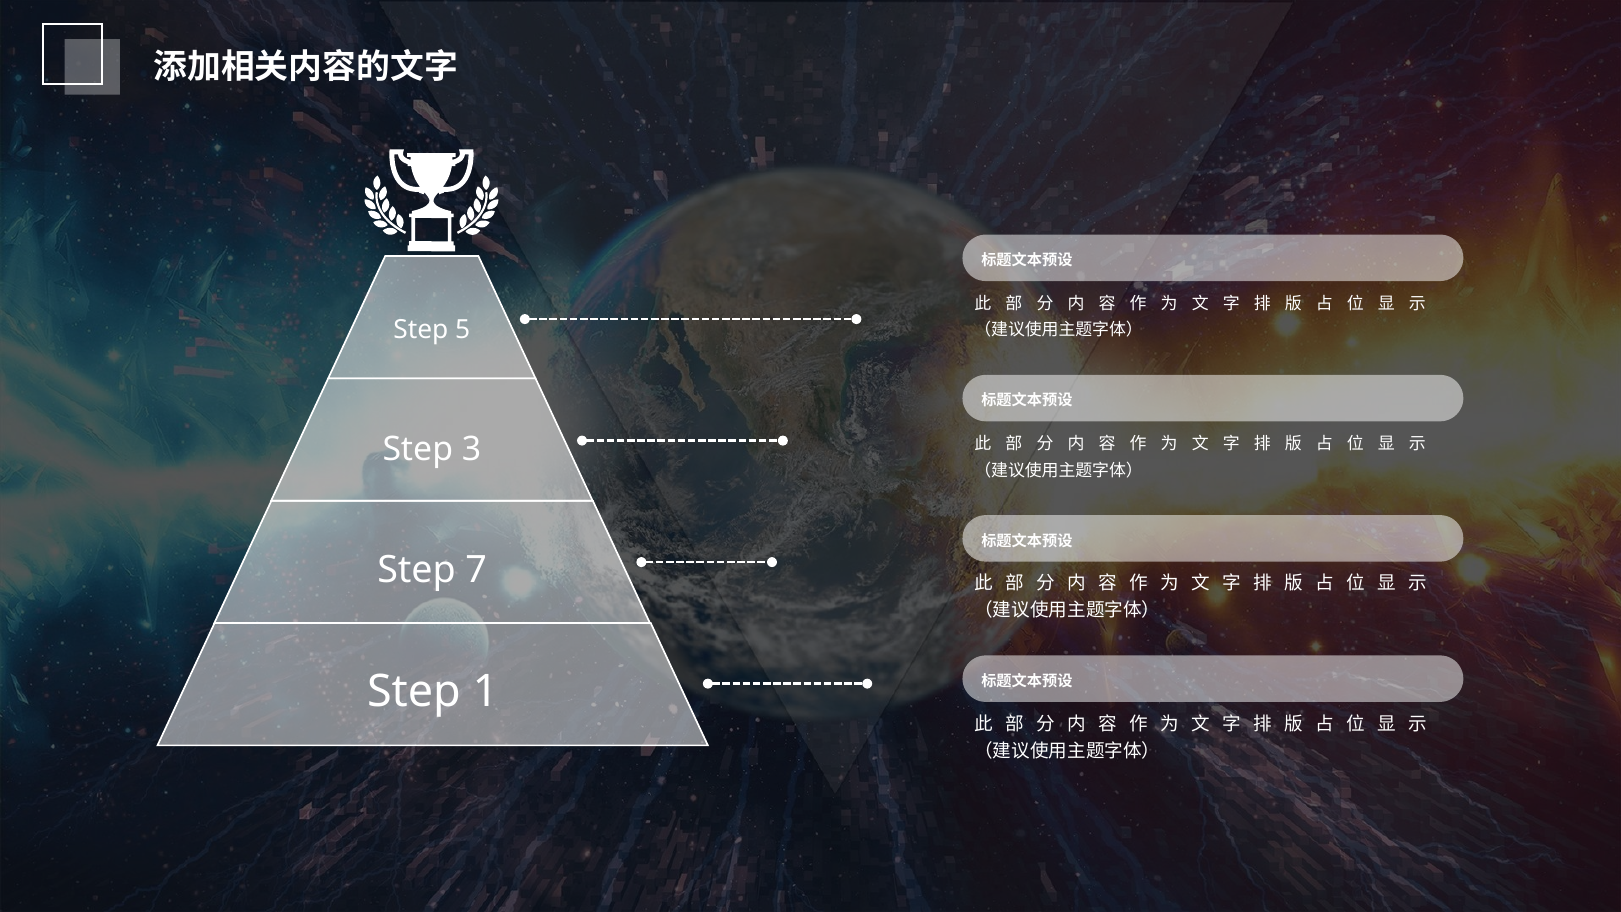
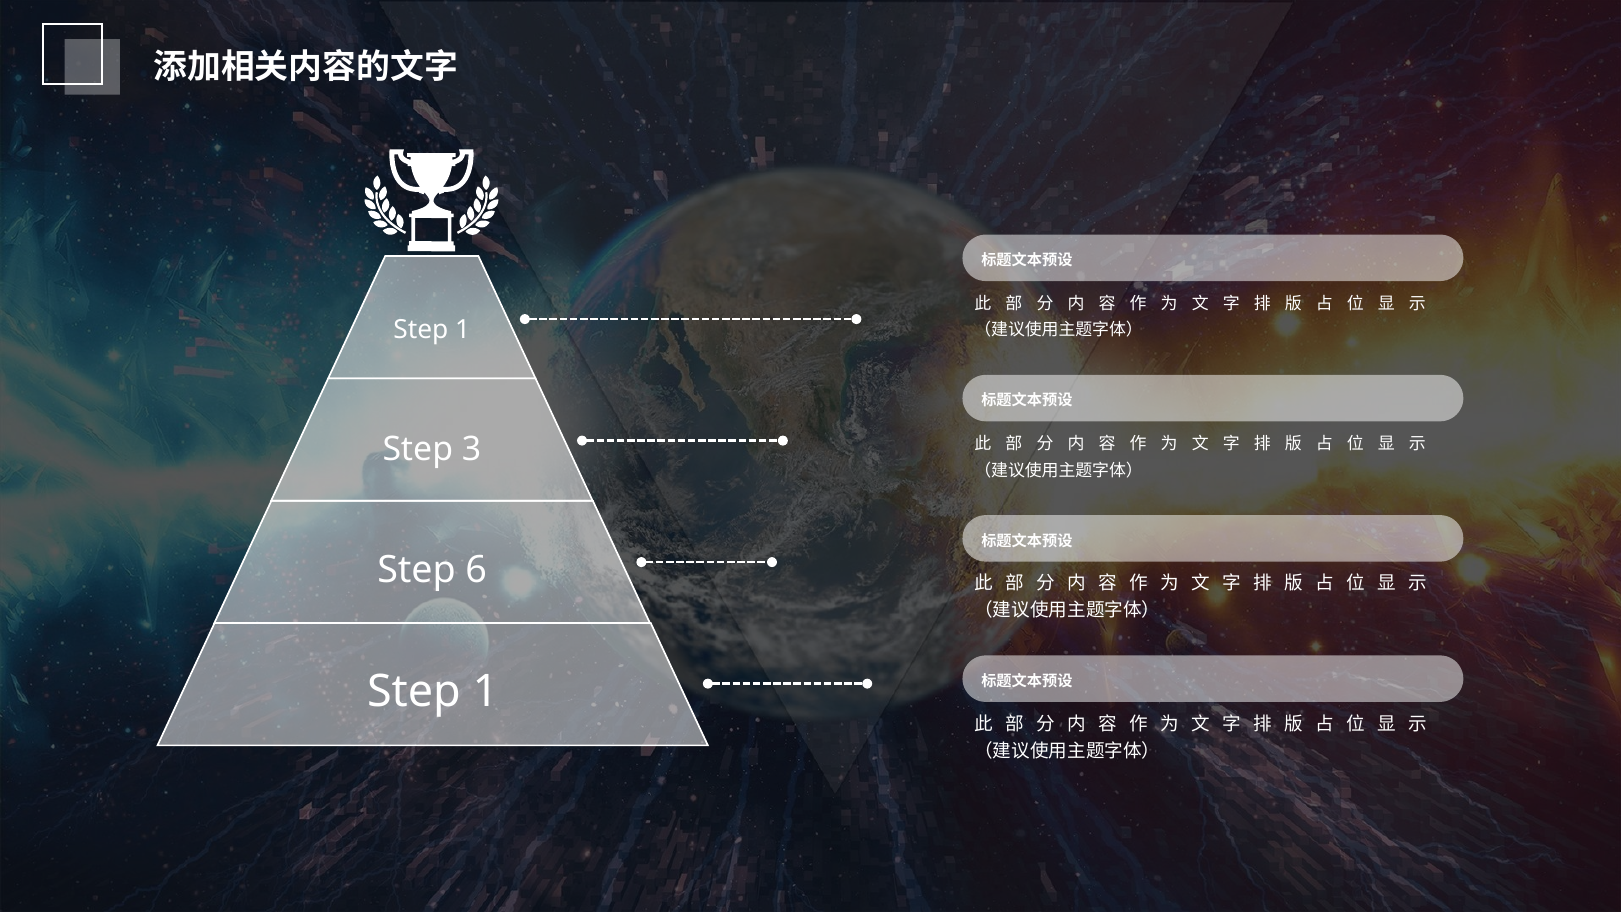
5 at (463, 330): 5 -> 1
7: 7 -> 6
